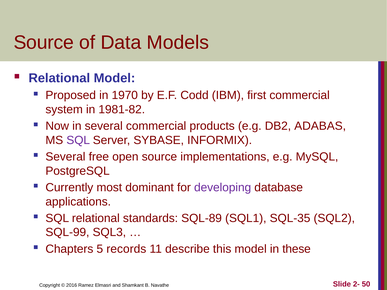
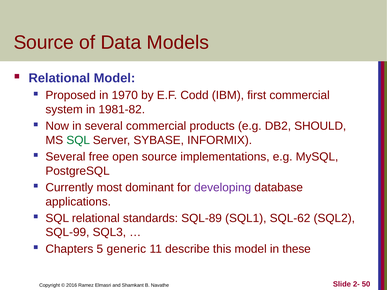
ADABAS: ADABAS -> SHOULD
SQL at (78, 140) colour: purple -> green
SQL-35: SQL-35 -> SQL-62
records: records -> generic
